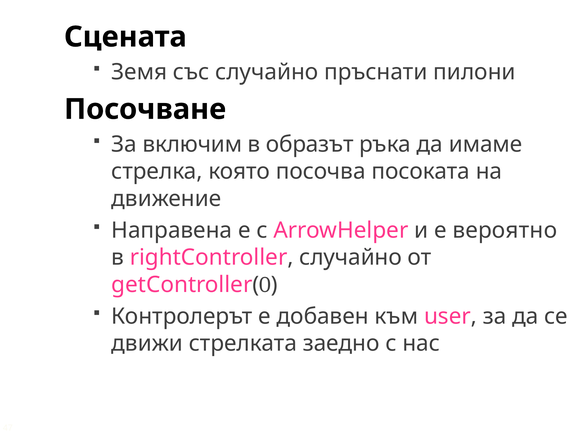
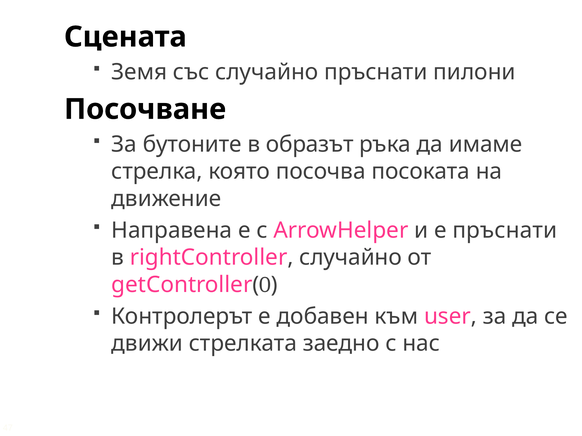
включим: включим -> бутоните
е вероятно: вероятно -> пръснати
